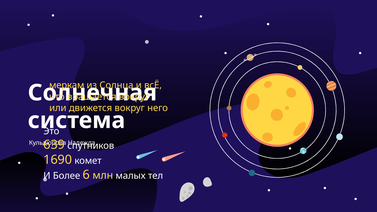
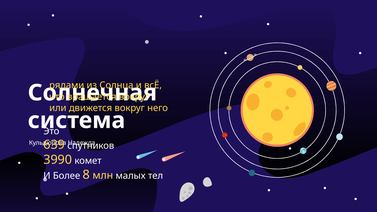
меркам: меркам -> рядами
1690: 1690 -> 3990
6: 6 -> 8
